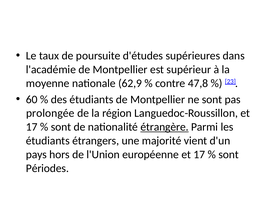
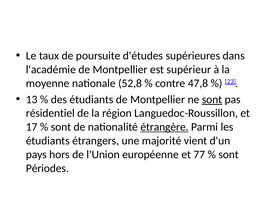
62,9: 62,9 -> 52,8
60: 60 -> 13
sont at (212, 99) underline: none -> present
prolongée: prolongée -> résidentiel
européenne et 17: 17 -> 77
